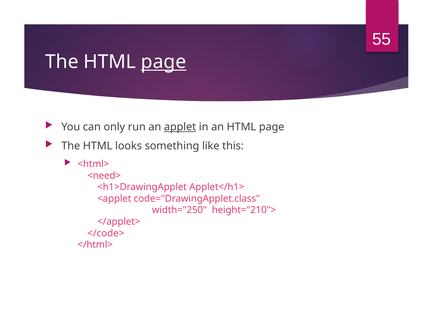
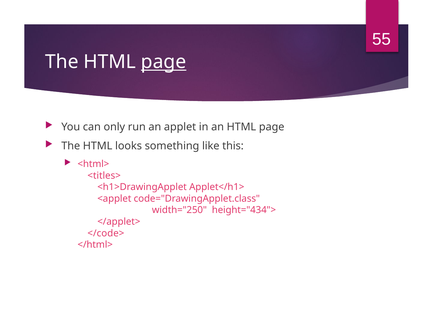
applet underline: present -> none
<need>: <need> -> <titles>
height="210">: height="210"> -> height="434">
